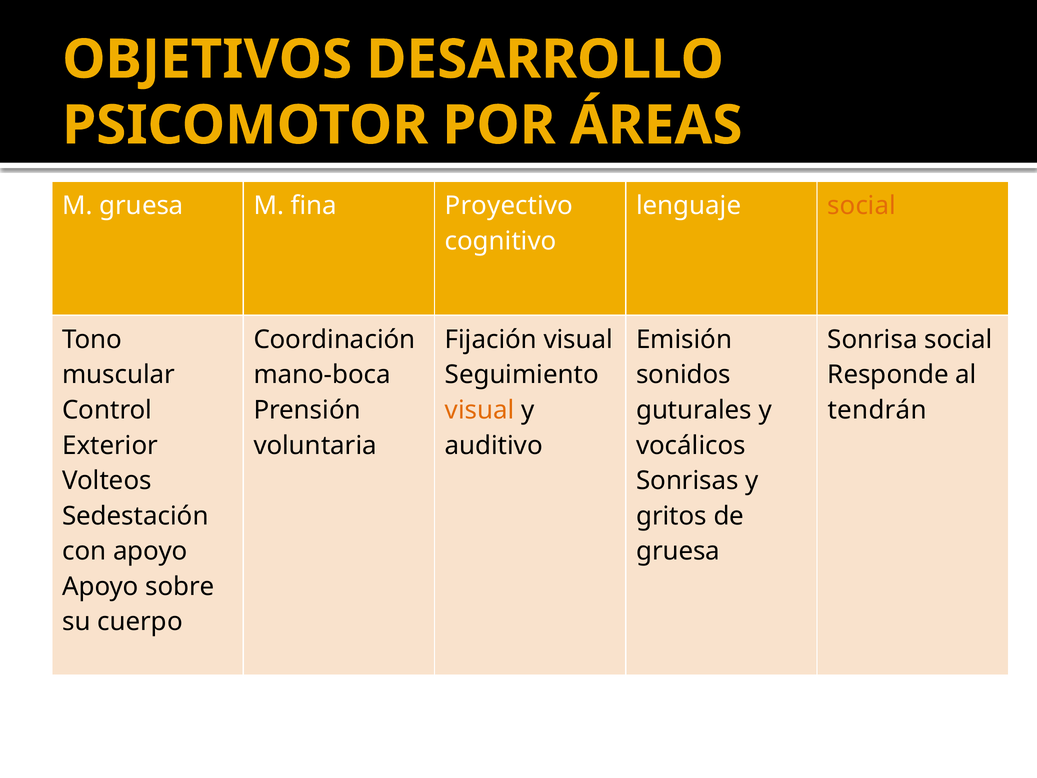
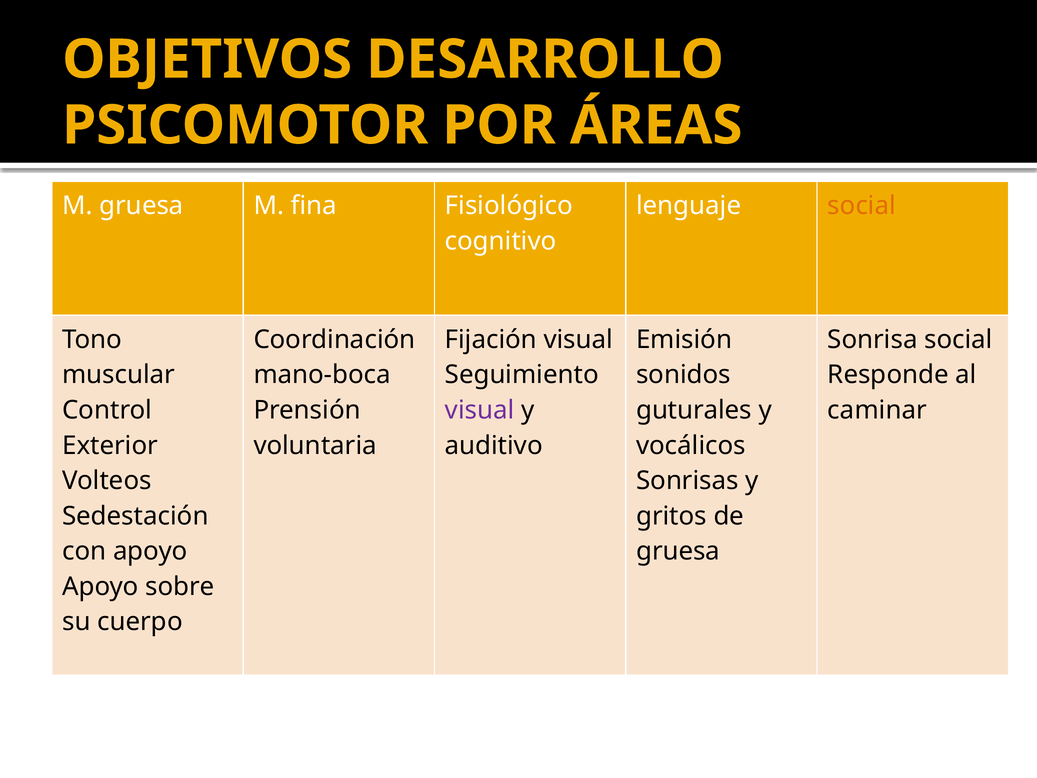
Proyectivo: Proyectivo -> Fisiológico
visual at (480, 410) colour: orange -> purple
tendrán: tendrán -> caminar
